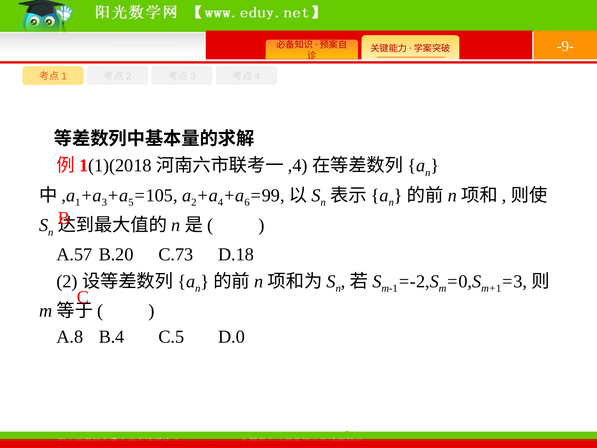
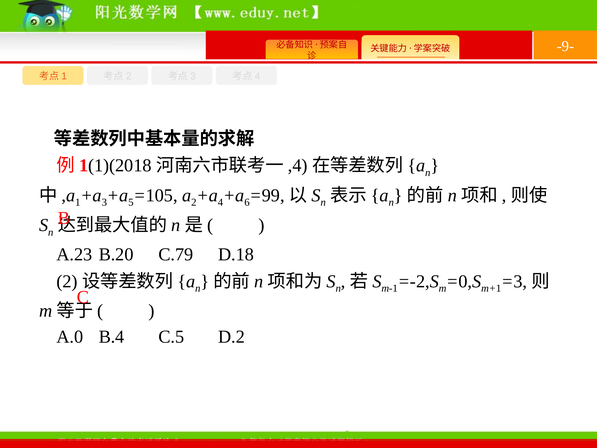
A.57: A.57 -> A.23
C.73: C.73 -> C.79
A.8: A.8 -> A.0
D.0: D.0 -> D.2
